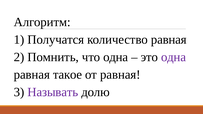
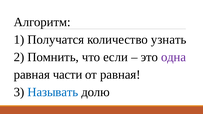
количество равная: равная -> узнать
что одна: одна -> если
такое: такое -> части
Называть colour: purple -> blue
